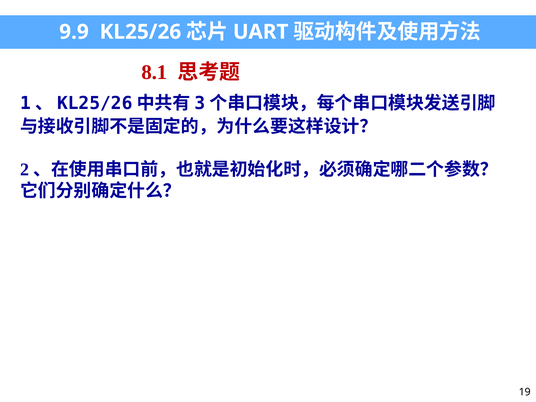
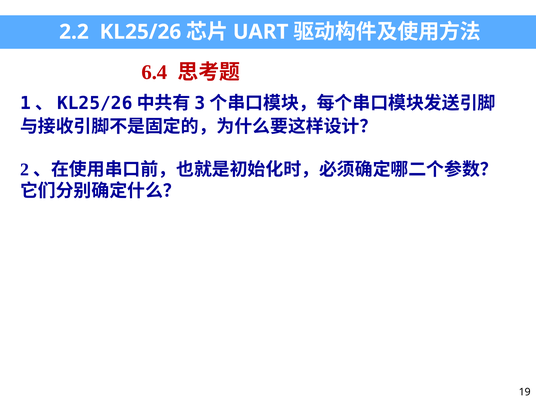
9.9: 9.9 -> 2.2
8.1: 8.1 -> 6.4
